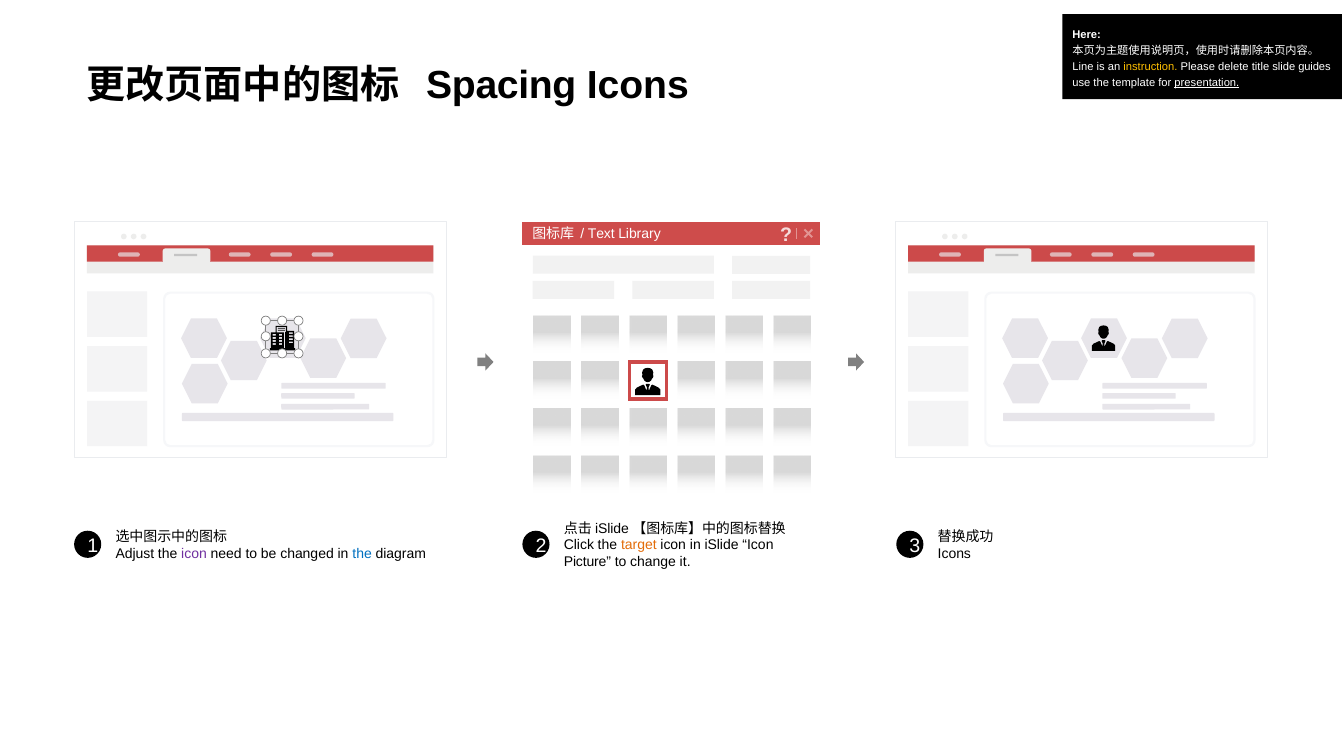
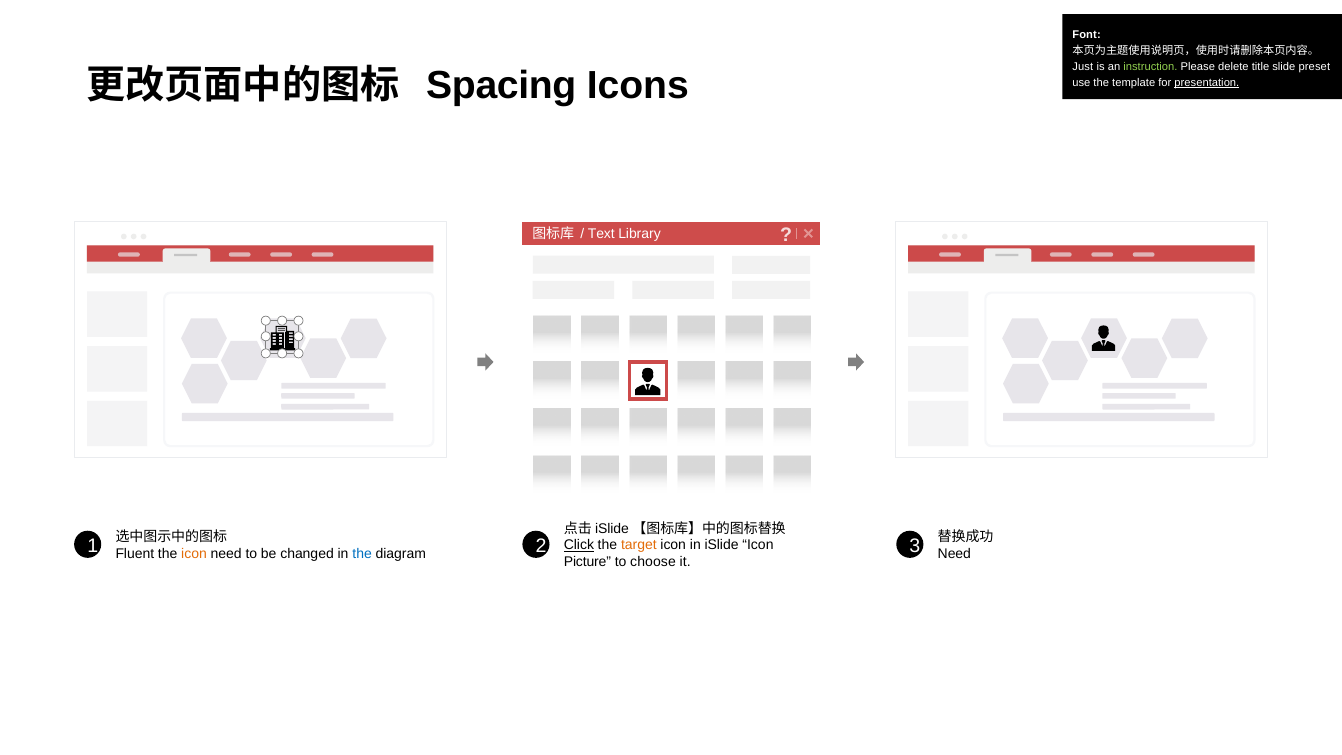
Here: Here -> Font
Line: Line -> Just
instruction colour: yellow -> light green
guides: guides -> preset
Click underline: none -> present
Adjust: Adjust -> Fluent
icon at (194, 554) colour: purple -> orange
Icons at (954, 554): Icons -> Need
change: change -> choose
